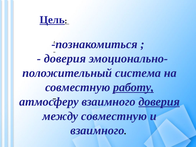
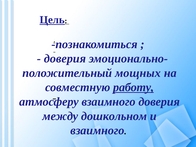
система: система -> мощных
доверия at (159, 102) underline: present -> none
между совместную: совместную -> дошкольном
